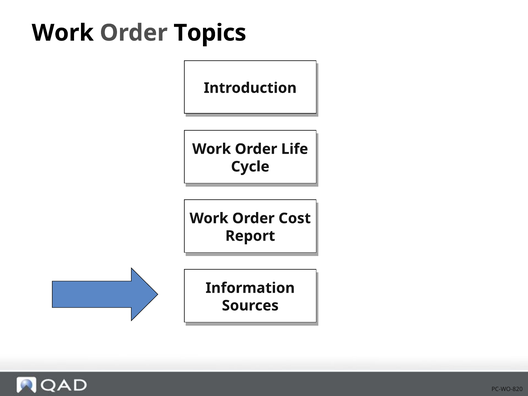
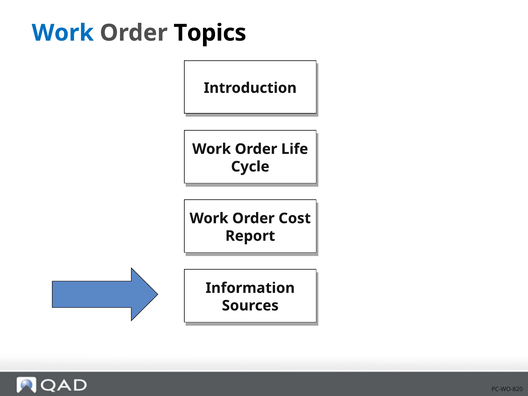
Work at (63, 33) colour: black -> blue
